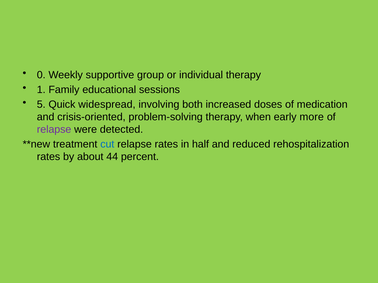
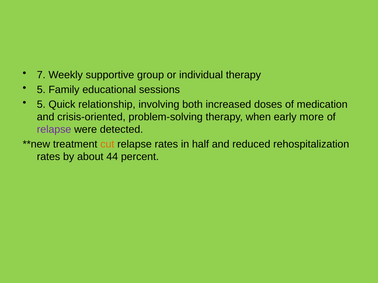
0: 0 -> 7
1 at (41, 90): 1 -> 5
widespread: widespread -> relationship
cut colour: blue -> orange
